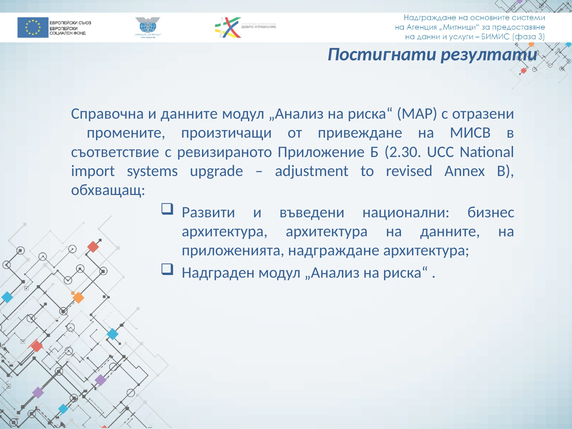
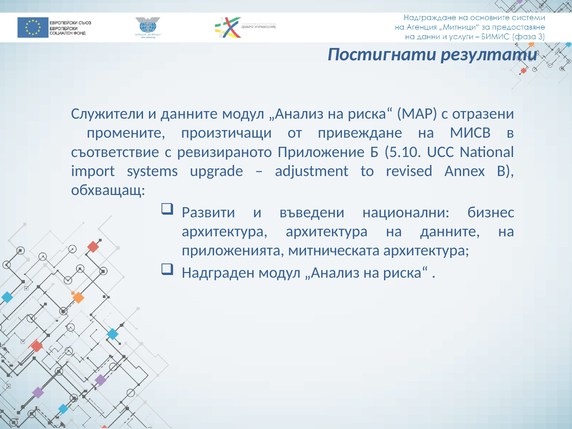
Справочна: Справочна -> Служители
2.30: 2.30 -> 5.10
надграждане: надграждане -> митническата
